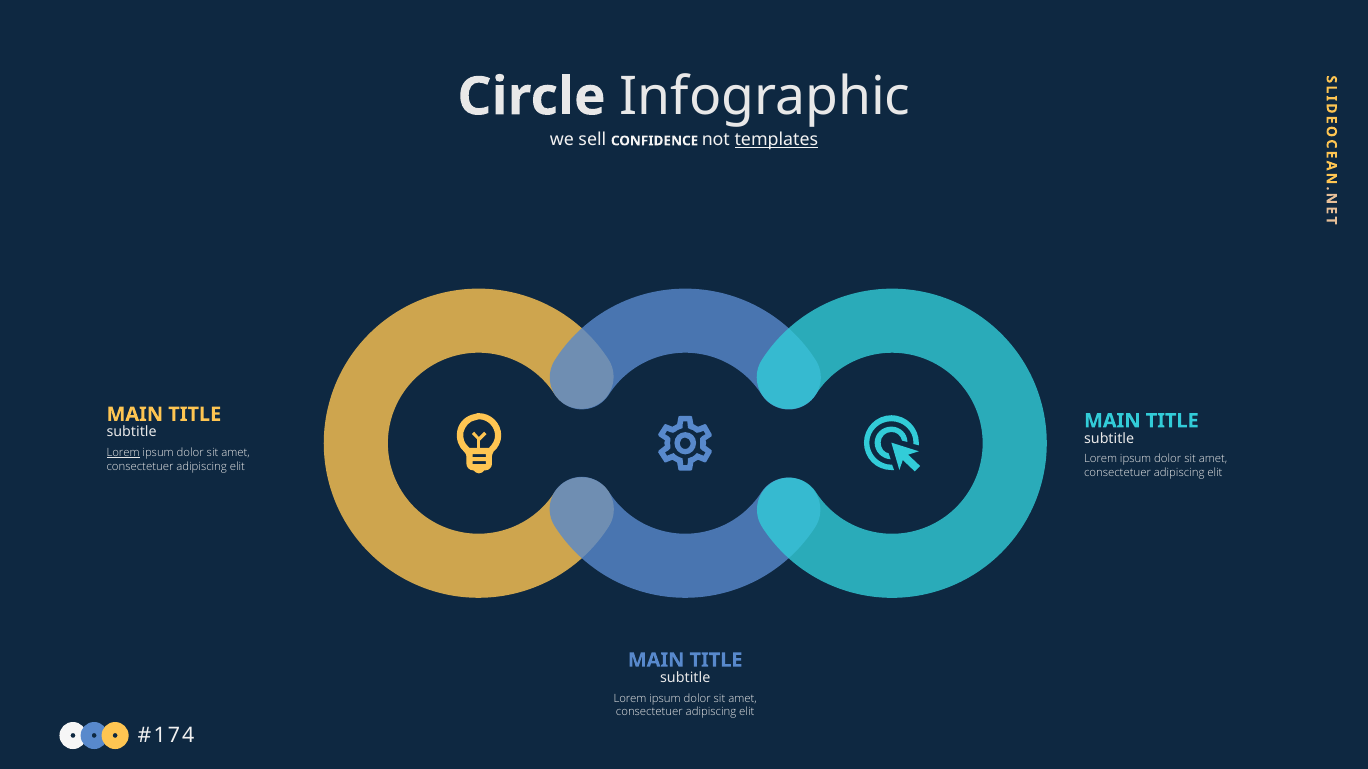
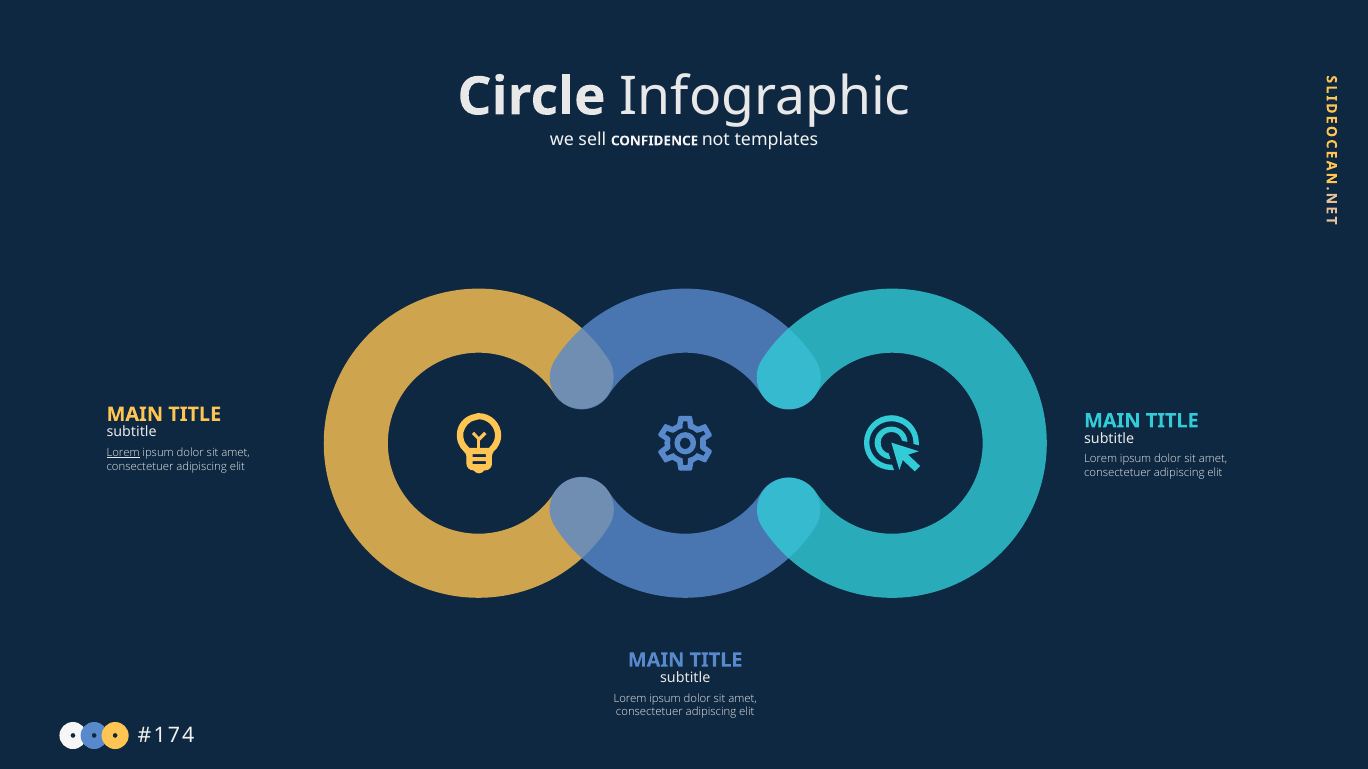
templates underline: present -> none
